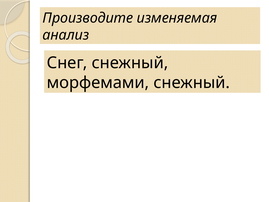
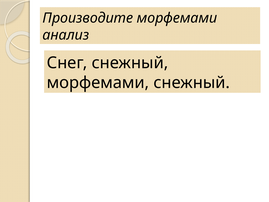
Производите изменяемая: изменяемая -> морфемами
